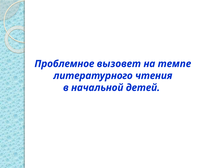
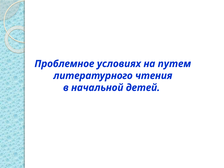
вызовет: вызовет -> условиях
темпе: темпе -> путем
